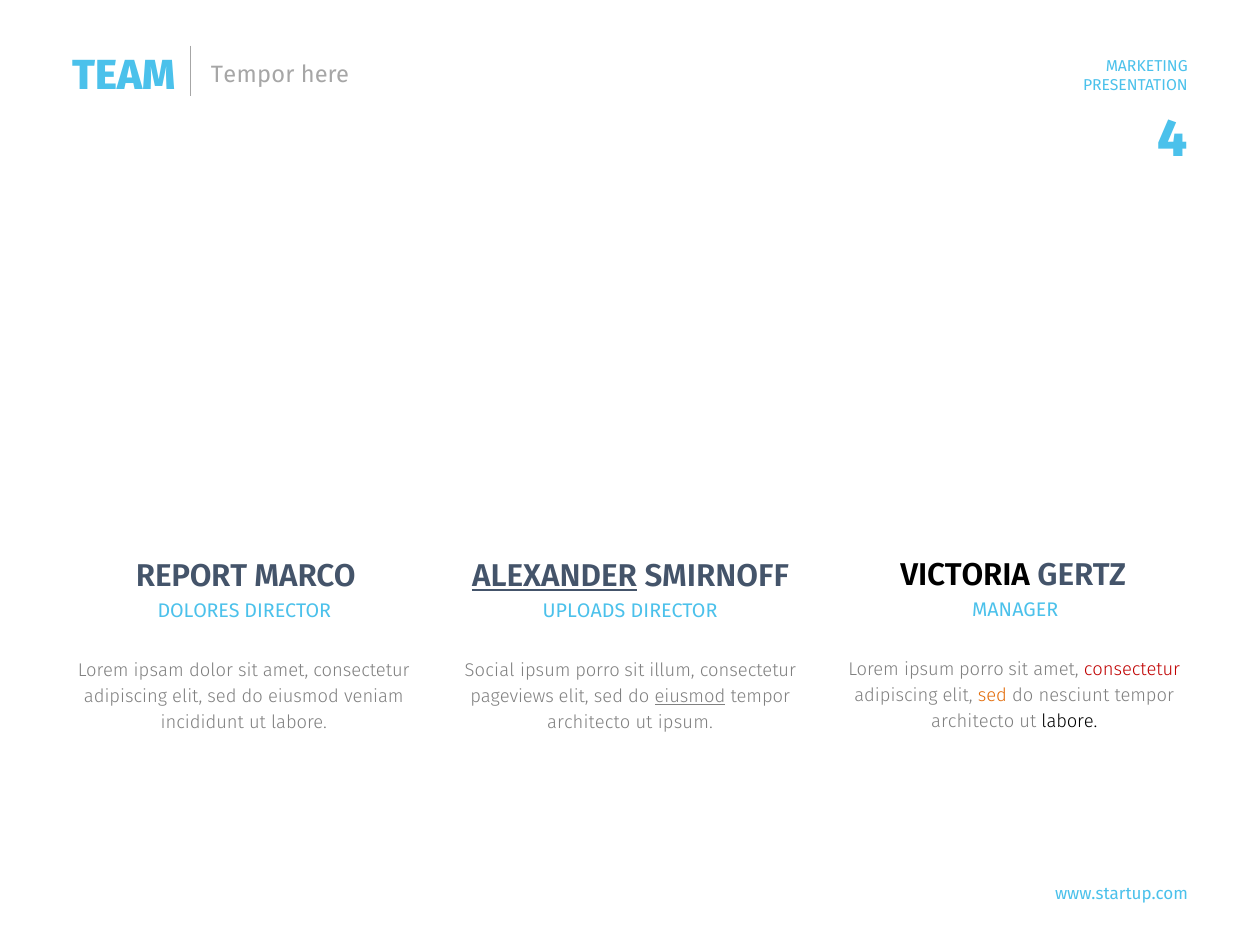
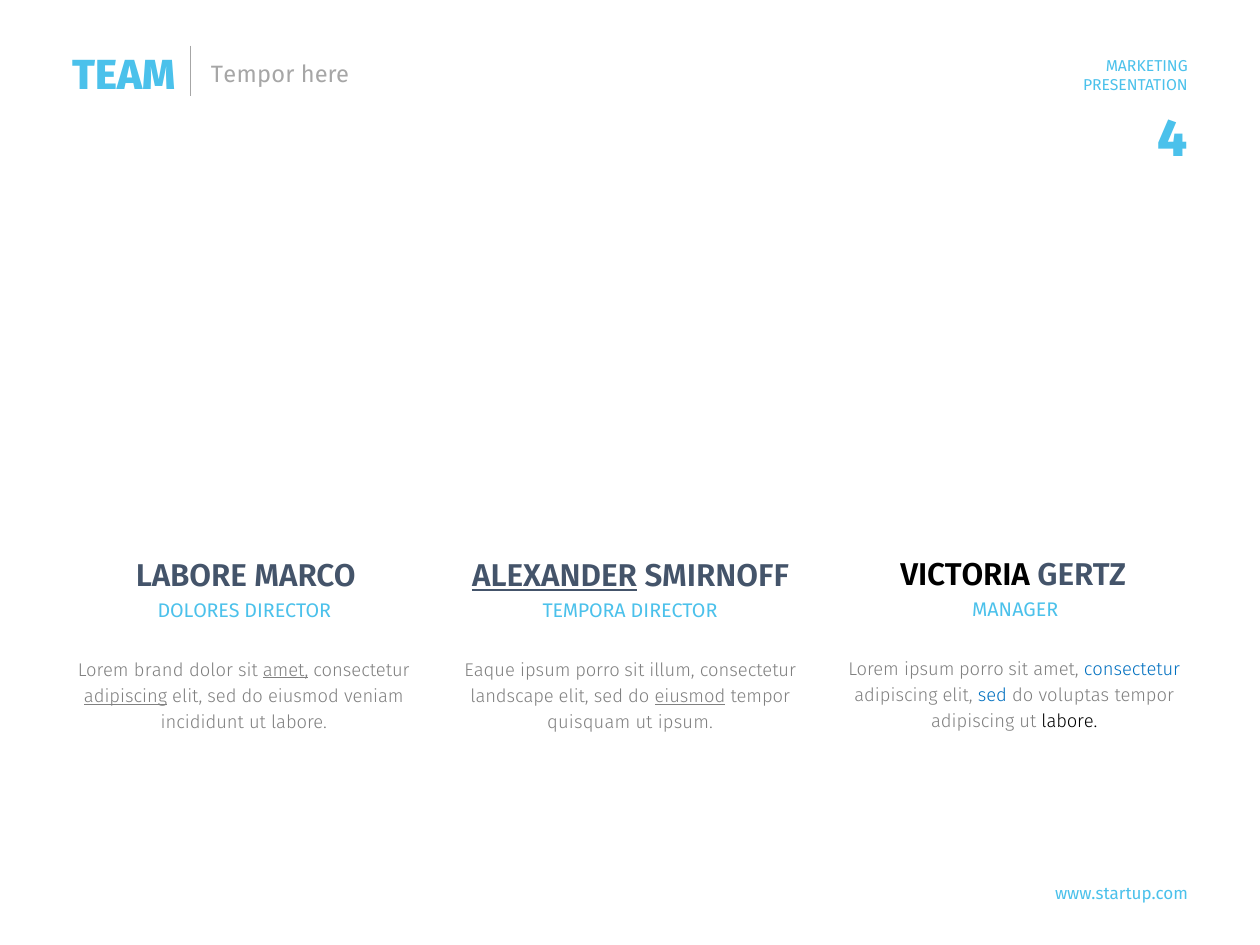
REPORT at (192, 576): REPORT -> LABORE
UPLOADS: UPLOADS -> TEMPORA
consectetur at (1132, 669) colour: red -> blue
ipsam: ipsam -> brand
amet at (286, 670) underline: none -> present
Social: Social -> Eaque
sed at (992, 695) colour: orange -> blue
nesciunt: nesciunt -> voluptas
adipiscing at (126, 696) underline: none -> present
pageviews: pageviews -> landscape
architecto at (973, 722): architecto -> adipiscing
architecto at (589, 723): architecto -> quisquam
